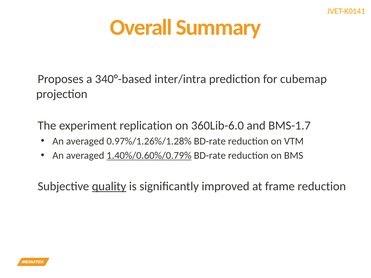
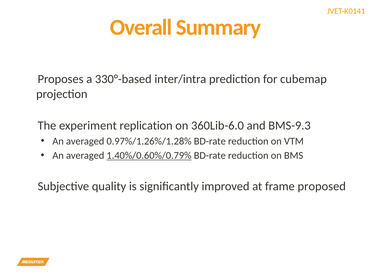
340°-based: 340°-based -> 330°-based
BMS-1.7: BMS-1.7 -> BMS-9.3
quality underline: present -> none
frame reduction: reduction -> proposed
